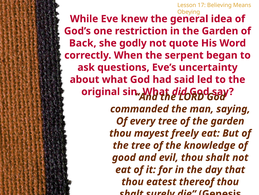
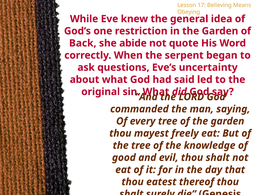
godly: godly -> abide
